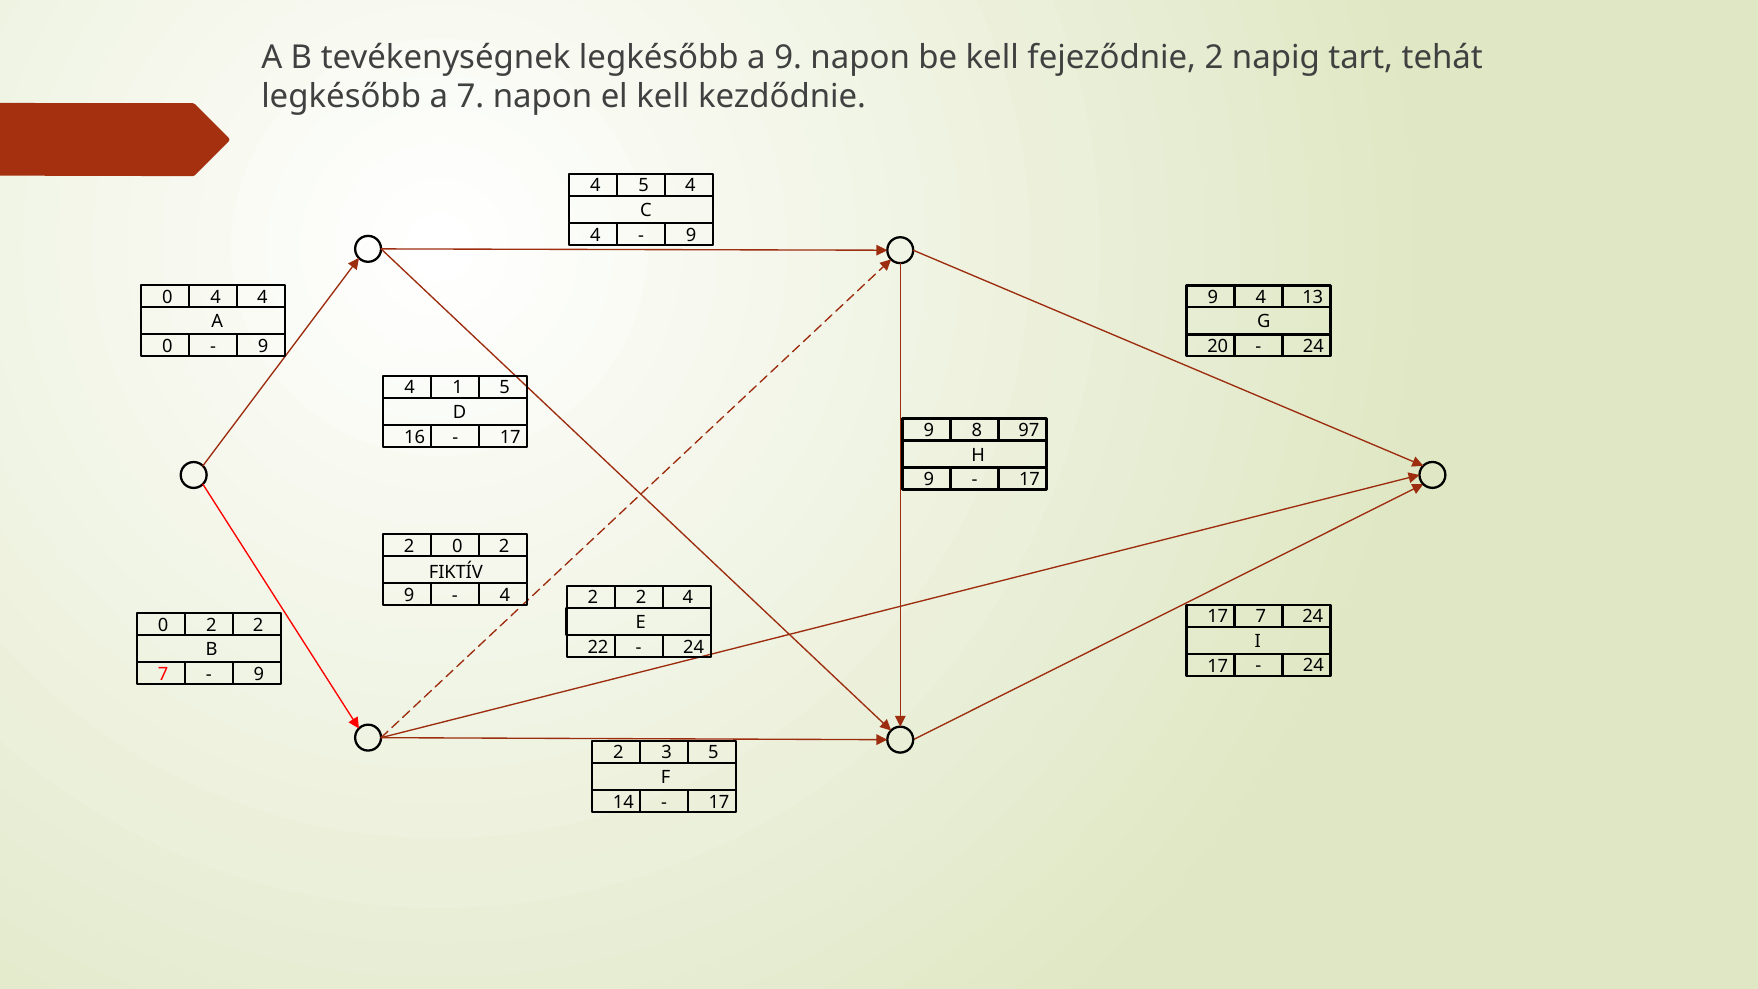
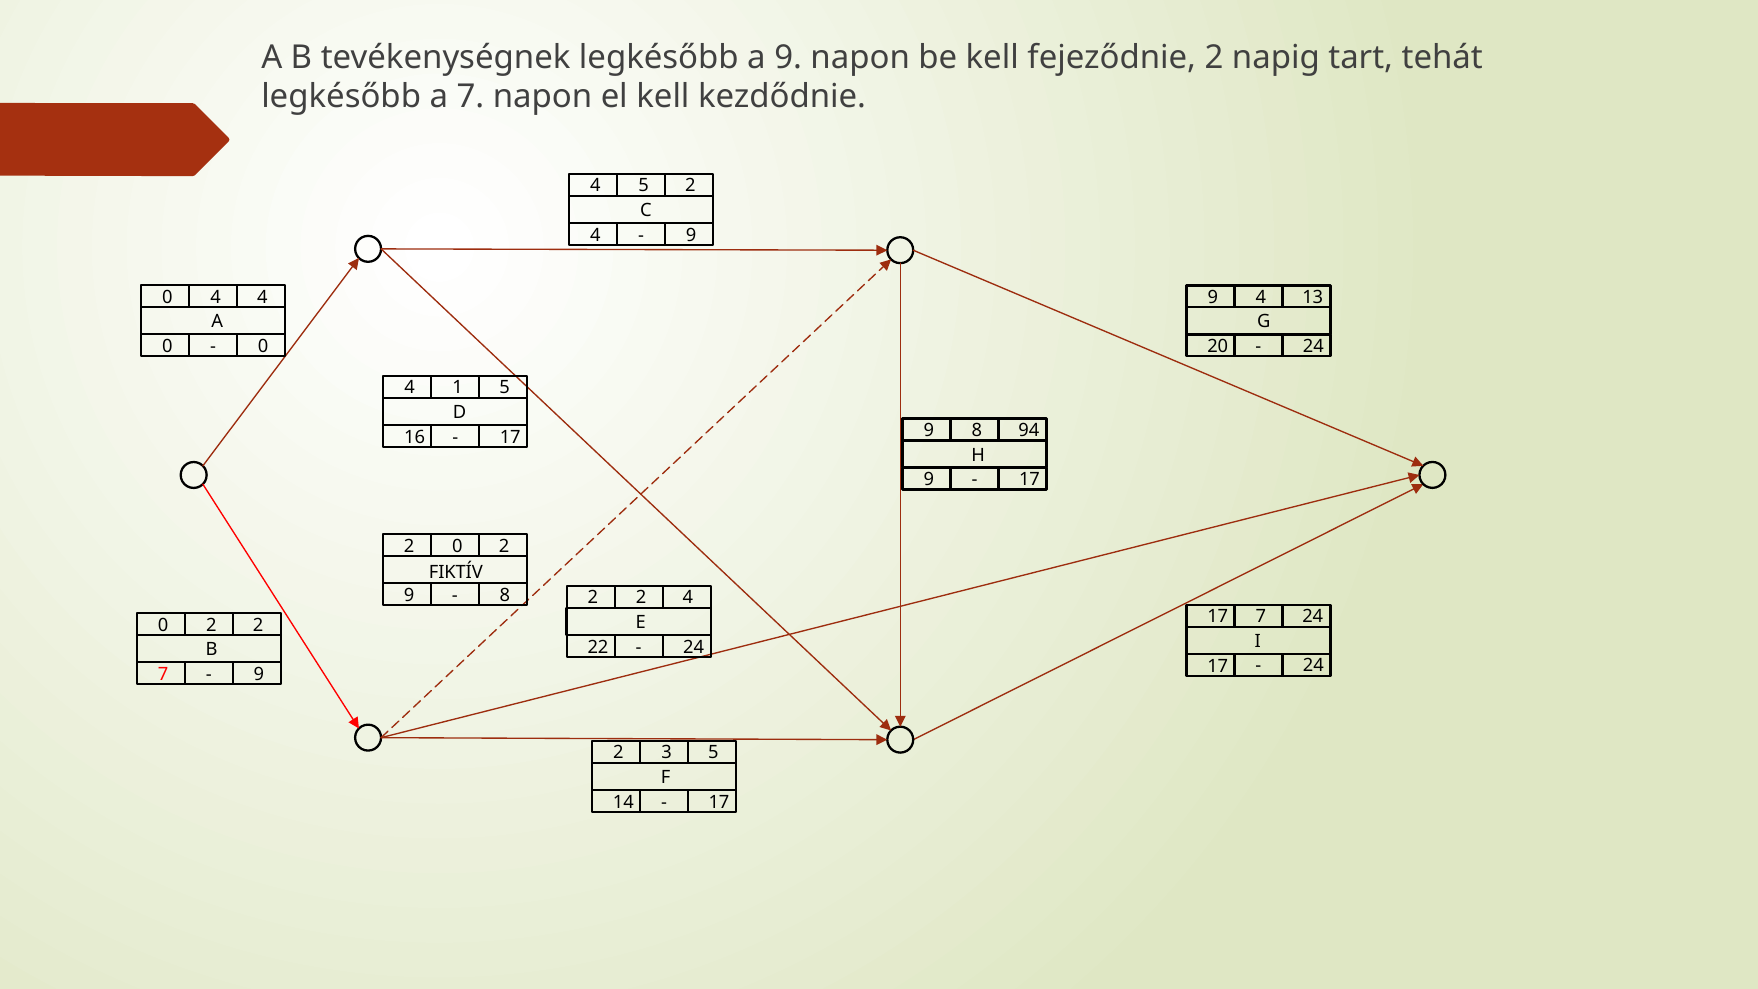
5 4: 4 -> 2
9 at (263, 346): 9 -> 0
97: 97 -> 94
4 at (505, 595): 4 -> 8
